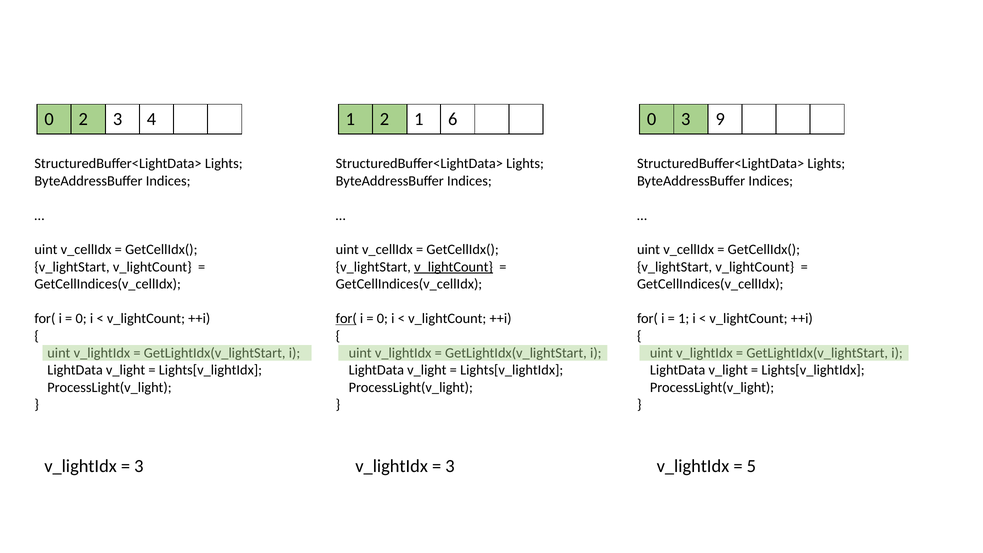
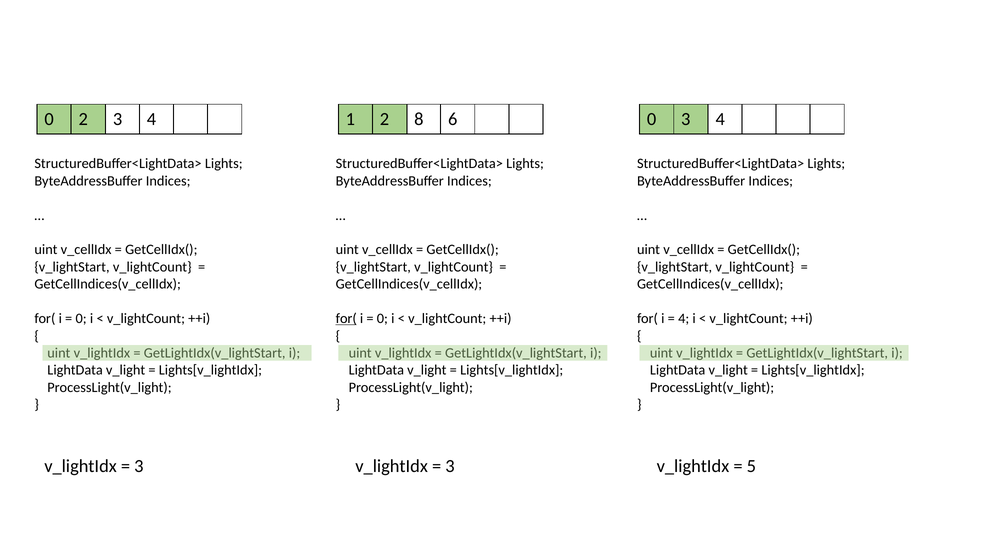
2 1: 1 -> 8
0 3 9: 9 -> 4
v_lightCount at (454, 267) underline: present -> none
1 at (684, 319): 1 -> 4
